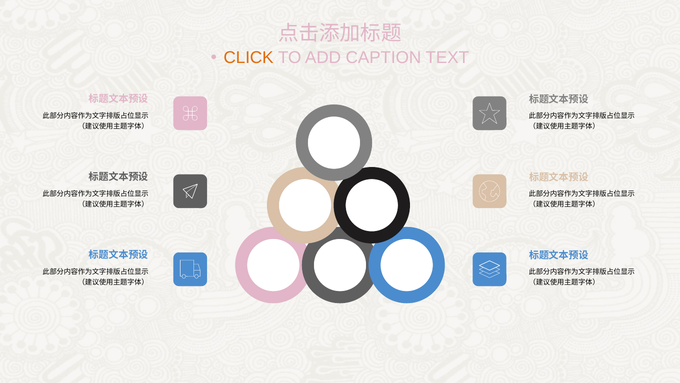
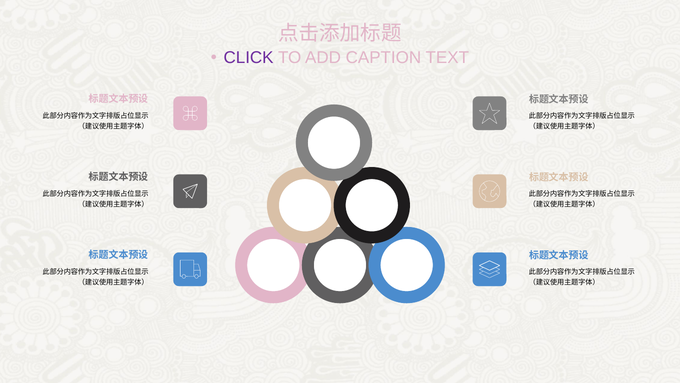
CLICK colour: orange -> purple
